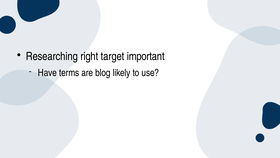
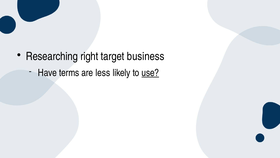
important: important -> business
blog: blog -> less
use underline: none -> present
